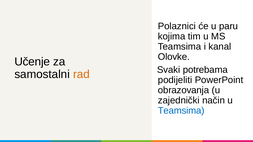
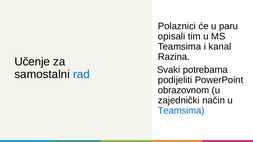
kojima: kojima -> opisali
Olovke: Olovke -> Razina
rad colour: orange -> blue
obrazovanja: obrazovanja -> obrazovnom
